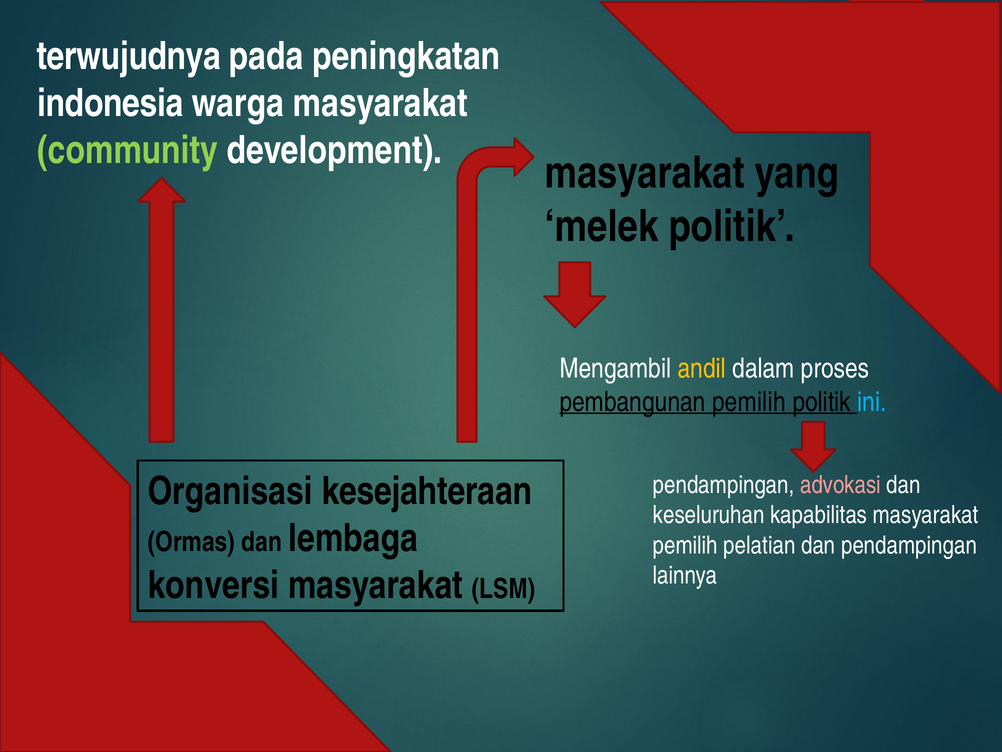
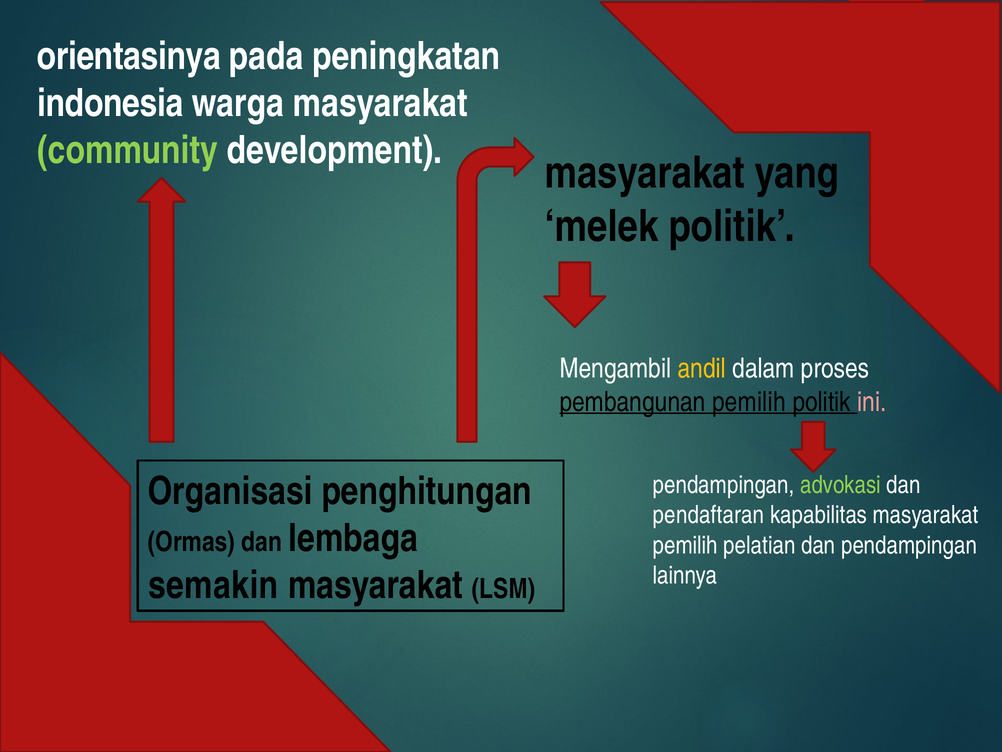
terwujudnya: terwujudnya -> orientasinya
ini colour: light blue -> pink
advokasi colour: pink -> light green
kesejahteraan: kesejahteraan -> penghitungan
keseluruhan: keseluruhan -> pendaftaran
konversi: konversi -> semakin
